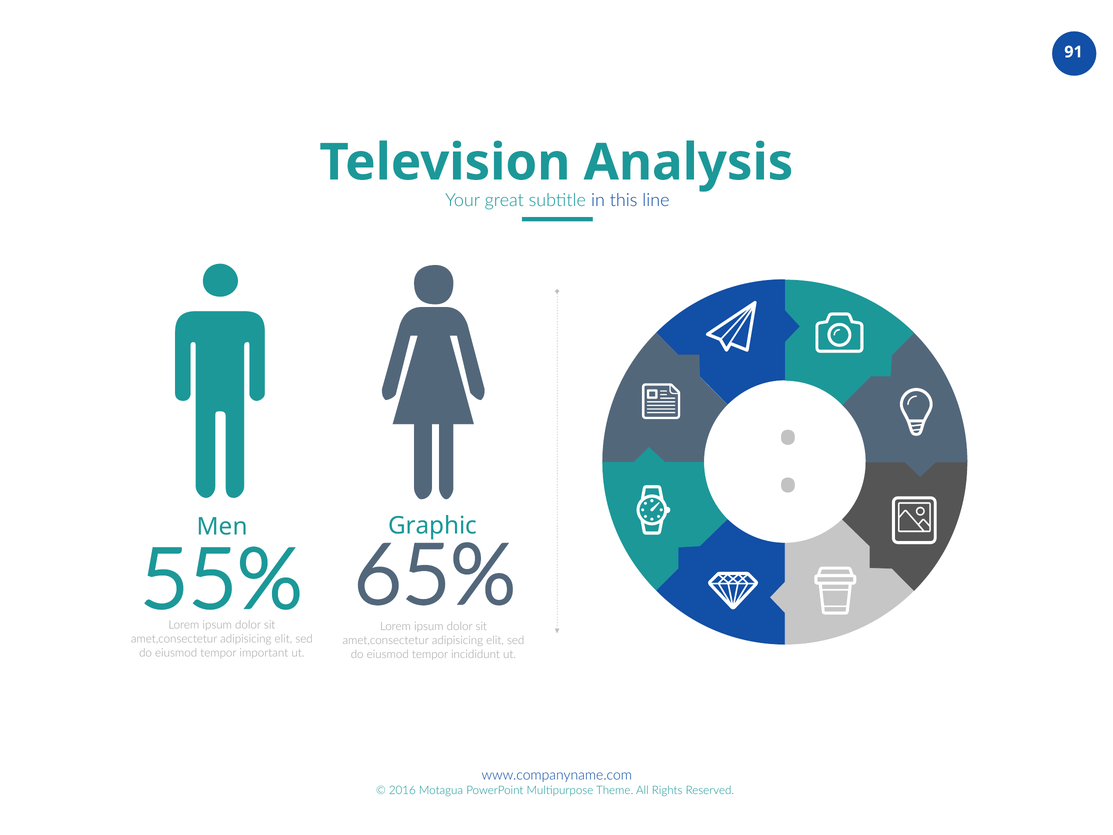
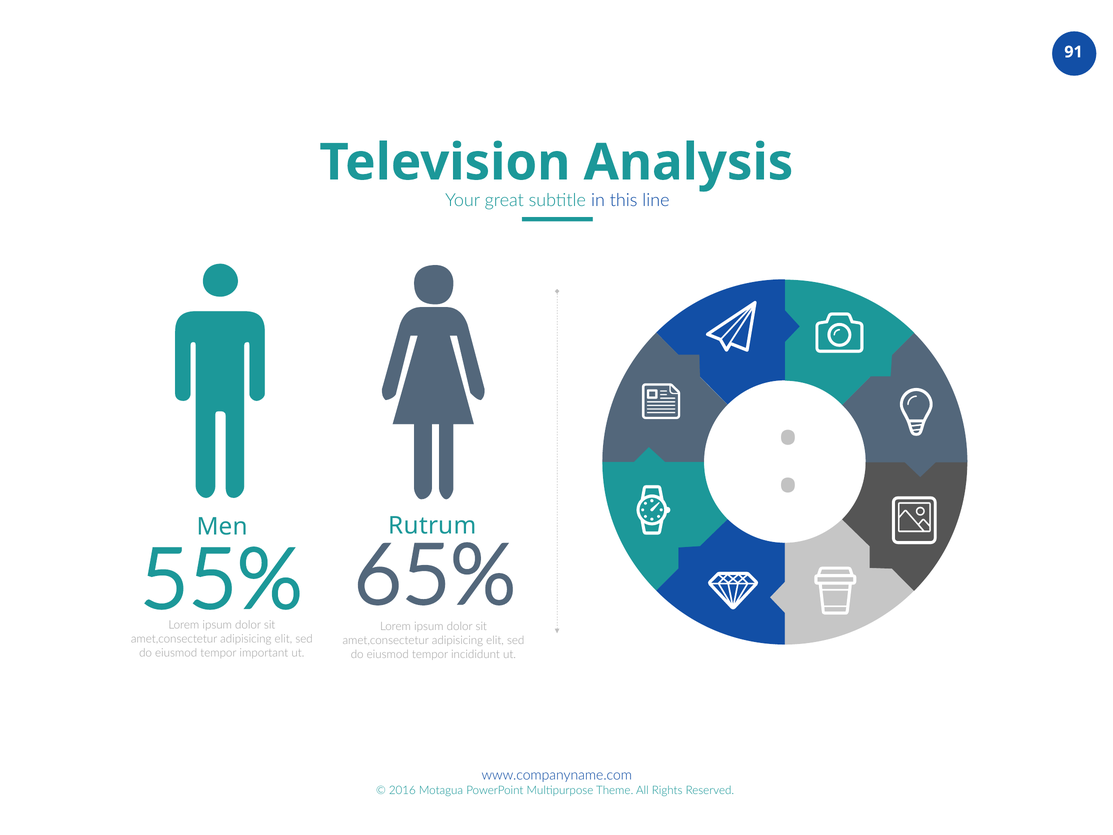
Graphic: Graphic -> Rutrum
